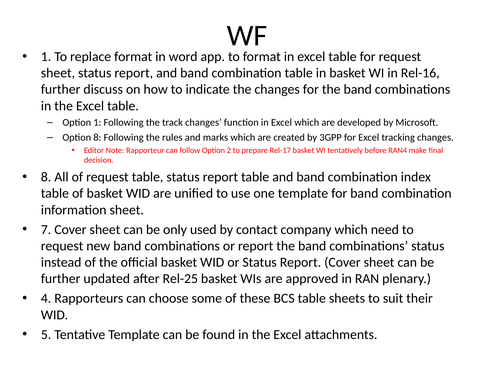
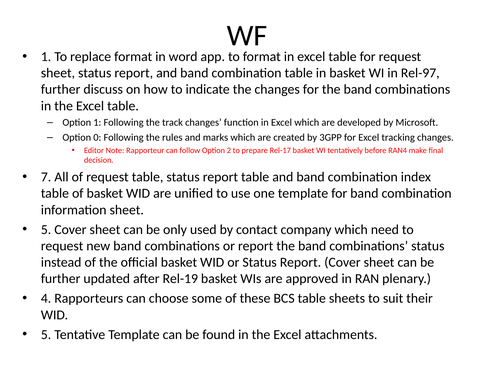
Rel-16: Rel-16 -> Rel-97
Option 8: 8 -> 0
8 at (46, 177): 8 -> 7
7 at (46, 230): 7 -> 5
Rel-25: Rel-25 -> Rel-19
